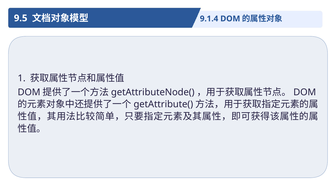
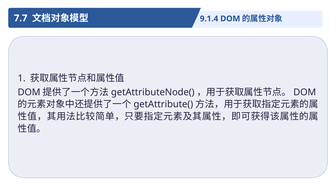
9.5: 9.5 -> 7.7
